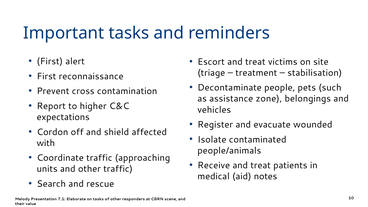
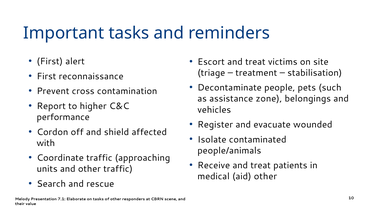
expectations: expectations -> performance
aid notes: notes -> other
